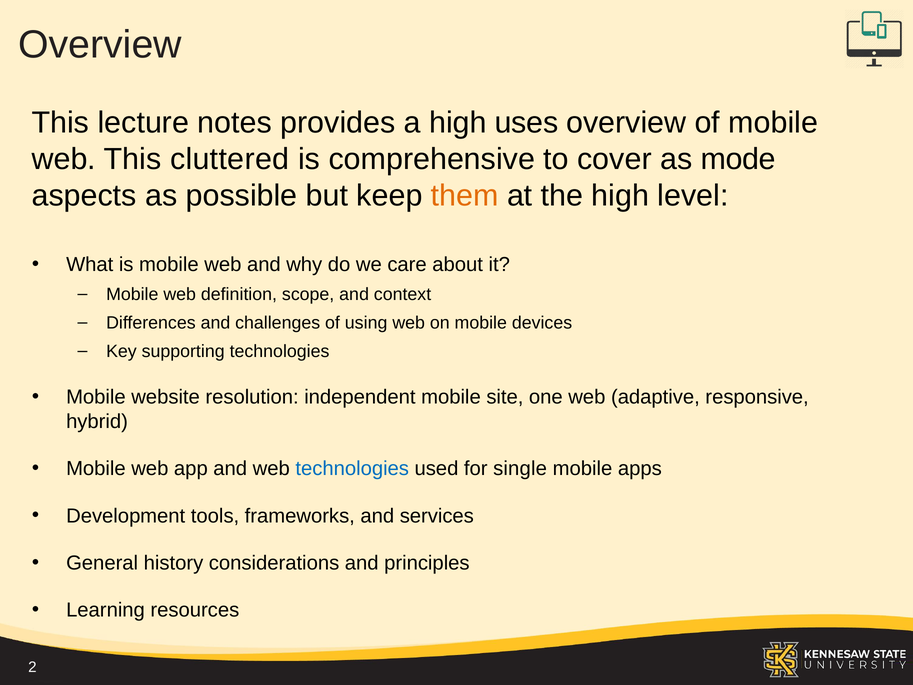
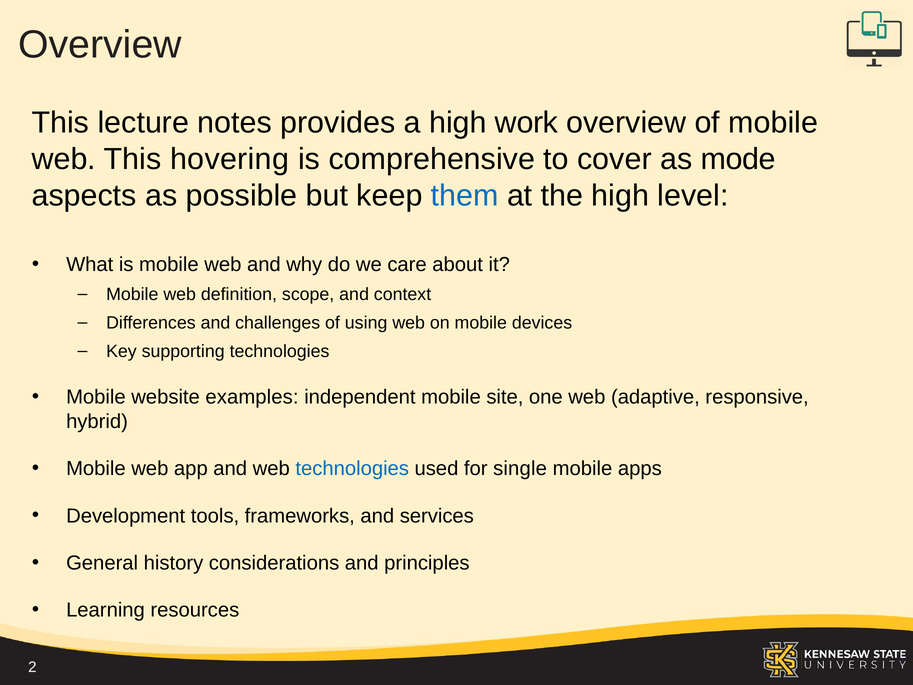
uses: uses -> work
cluttered: cluttered -> hovering
them colour: orange -> blue
resolution: resolution -> examples
